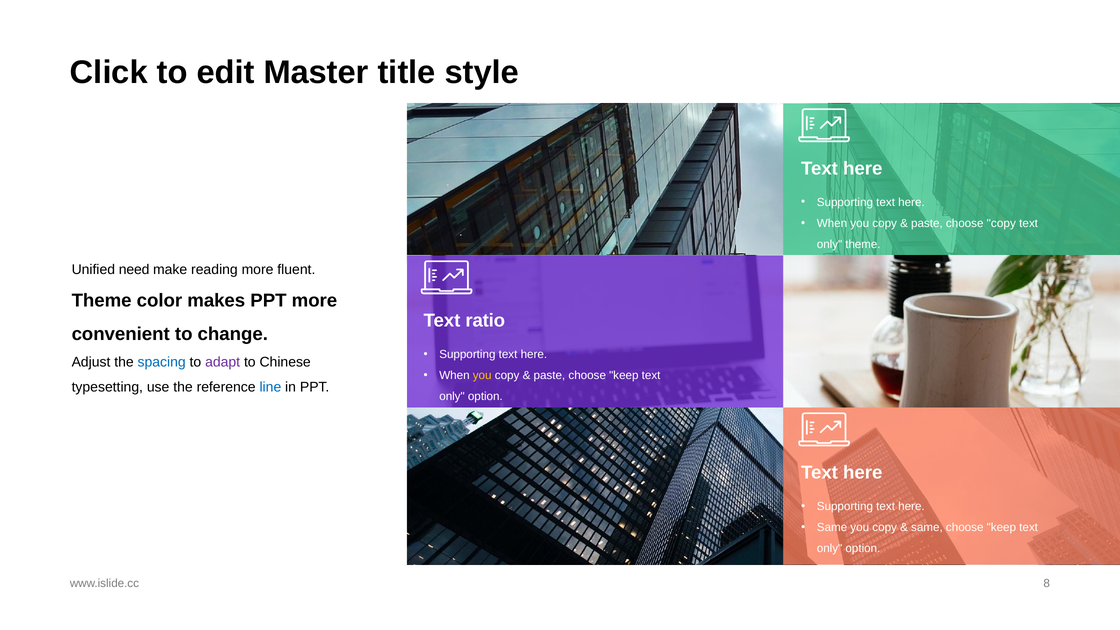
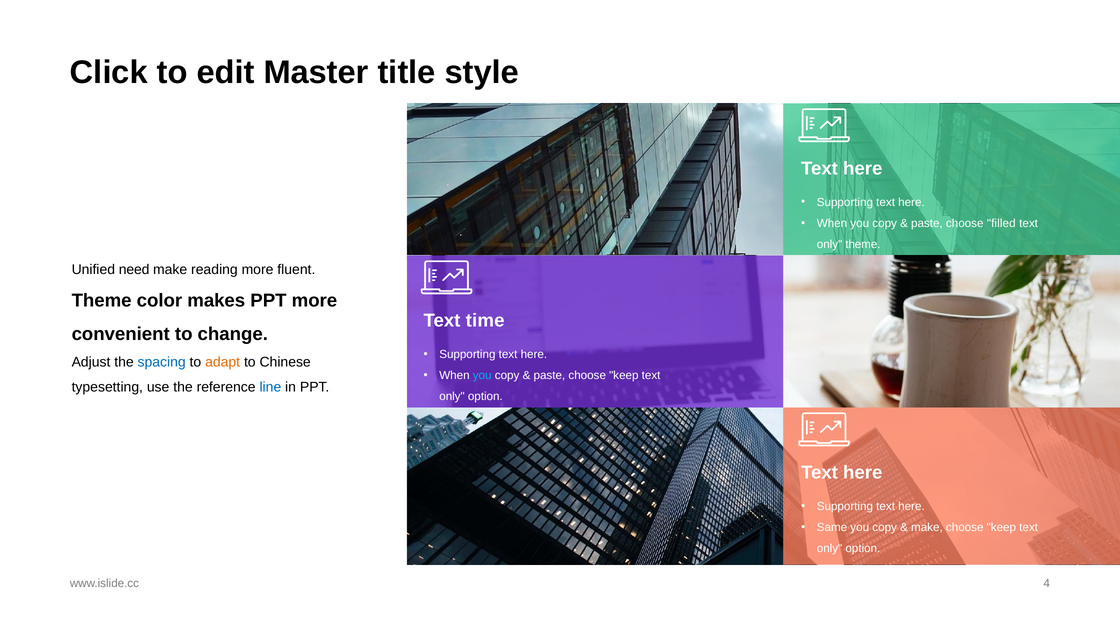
choose copy: copy -> filled
ratio: ratio -> time
adapt colour: purple -> orange
you at (482, 375) colour: yellow -> light blue
same at (927, 528): same -> make
8: 8 -> 4
